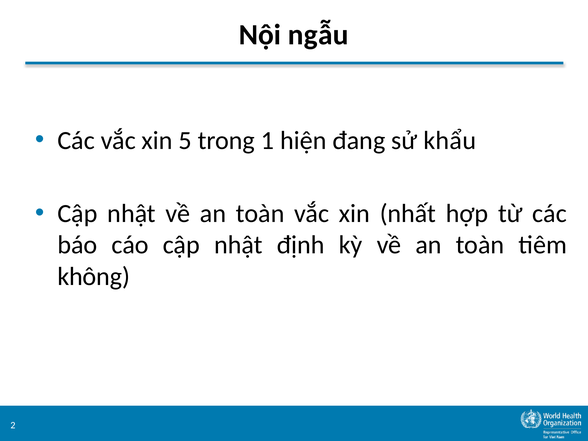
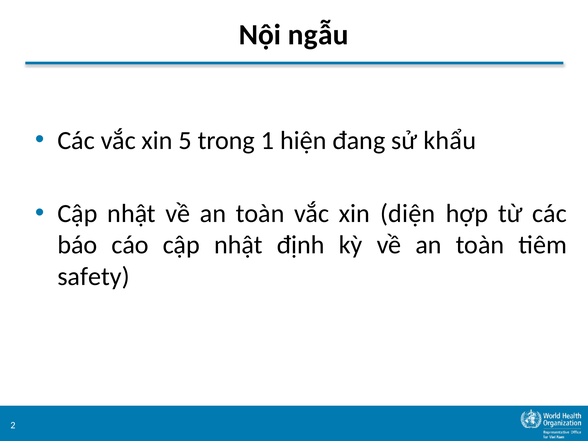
nhất: nhất -> diện
không: không -> safety
